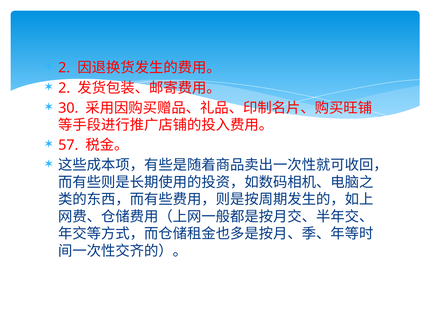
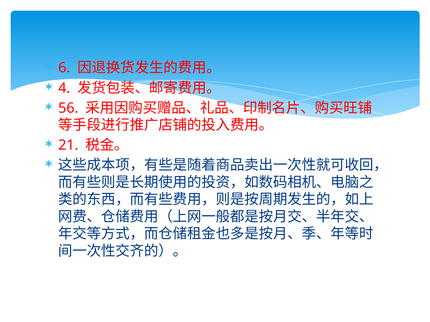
2 at (64, 68): 2 -> 6
2 at (64, 88): 2 -> 4
30: 30 -> 56
57: 57 -> 21
